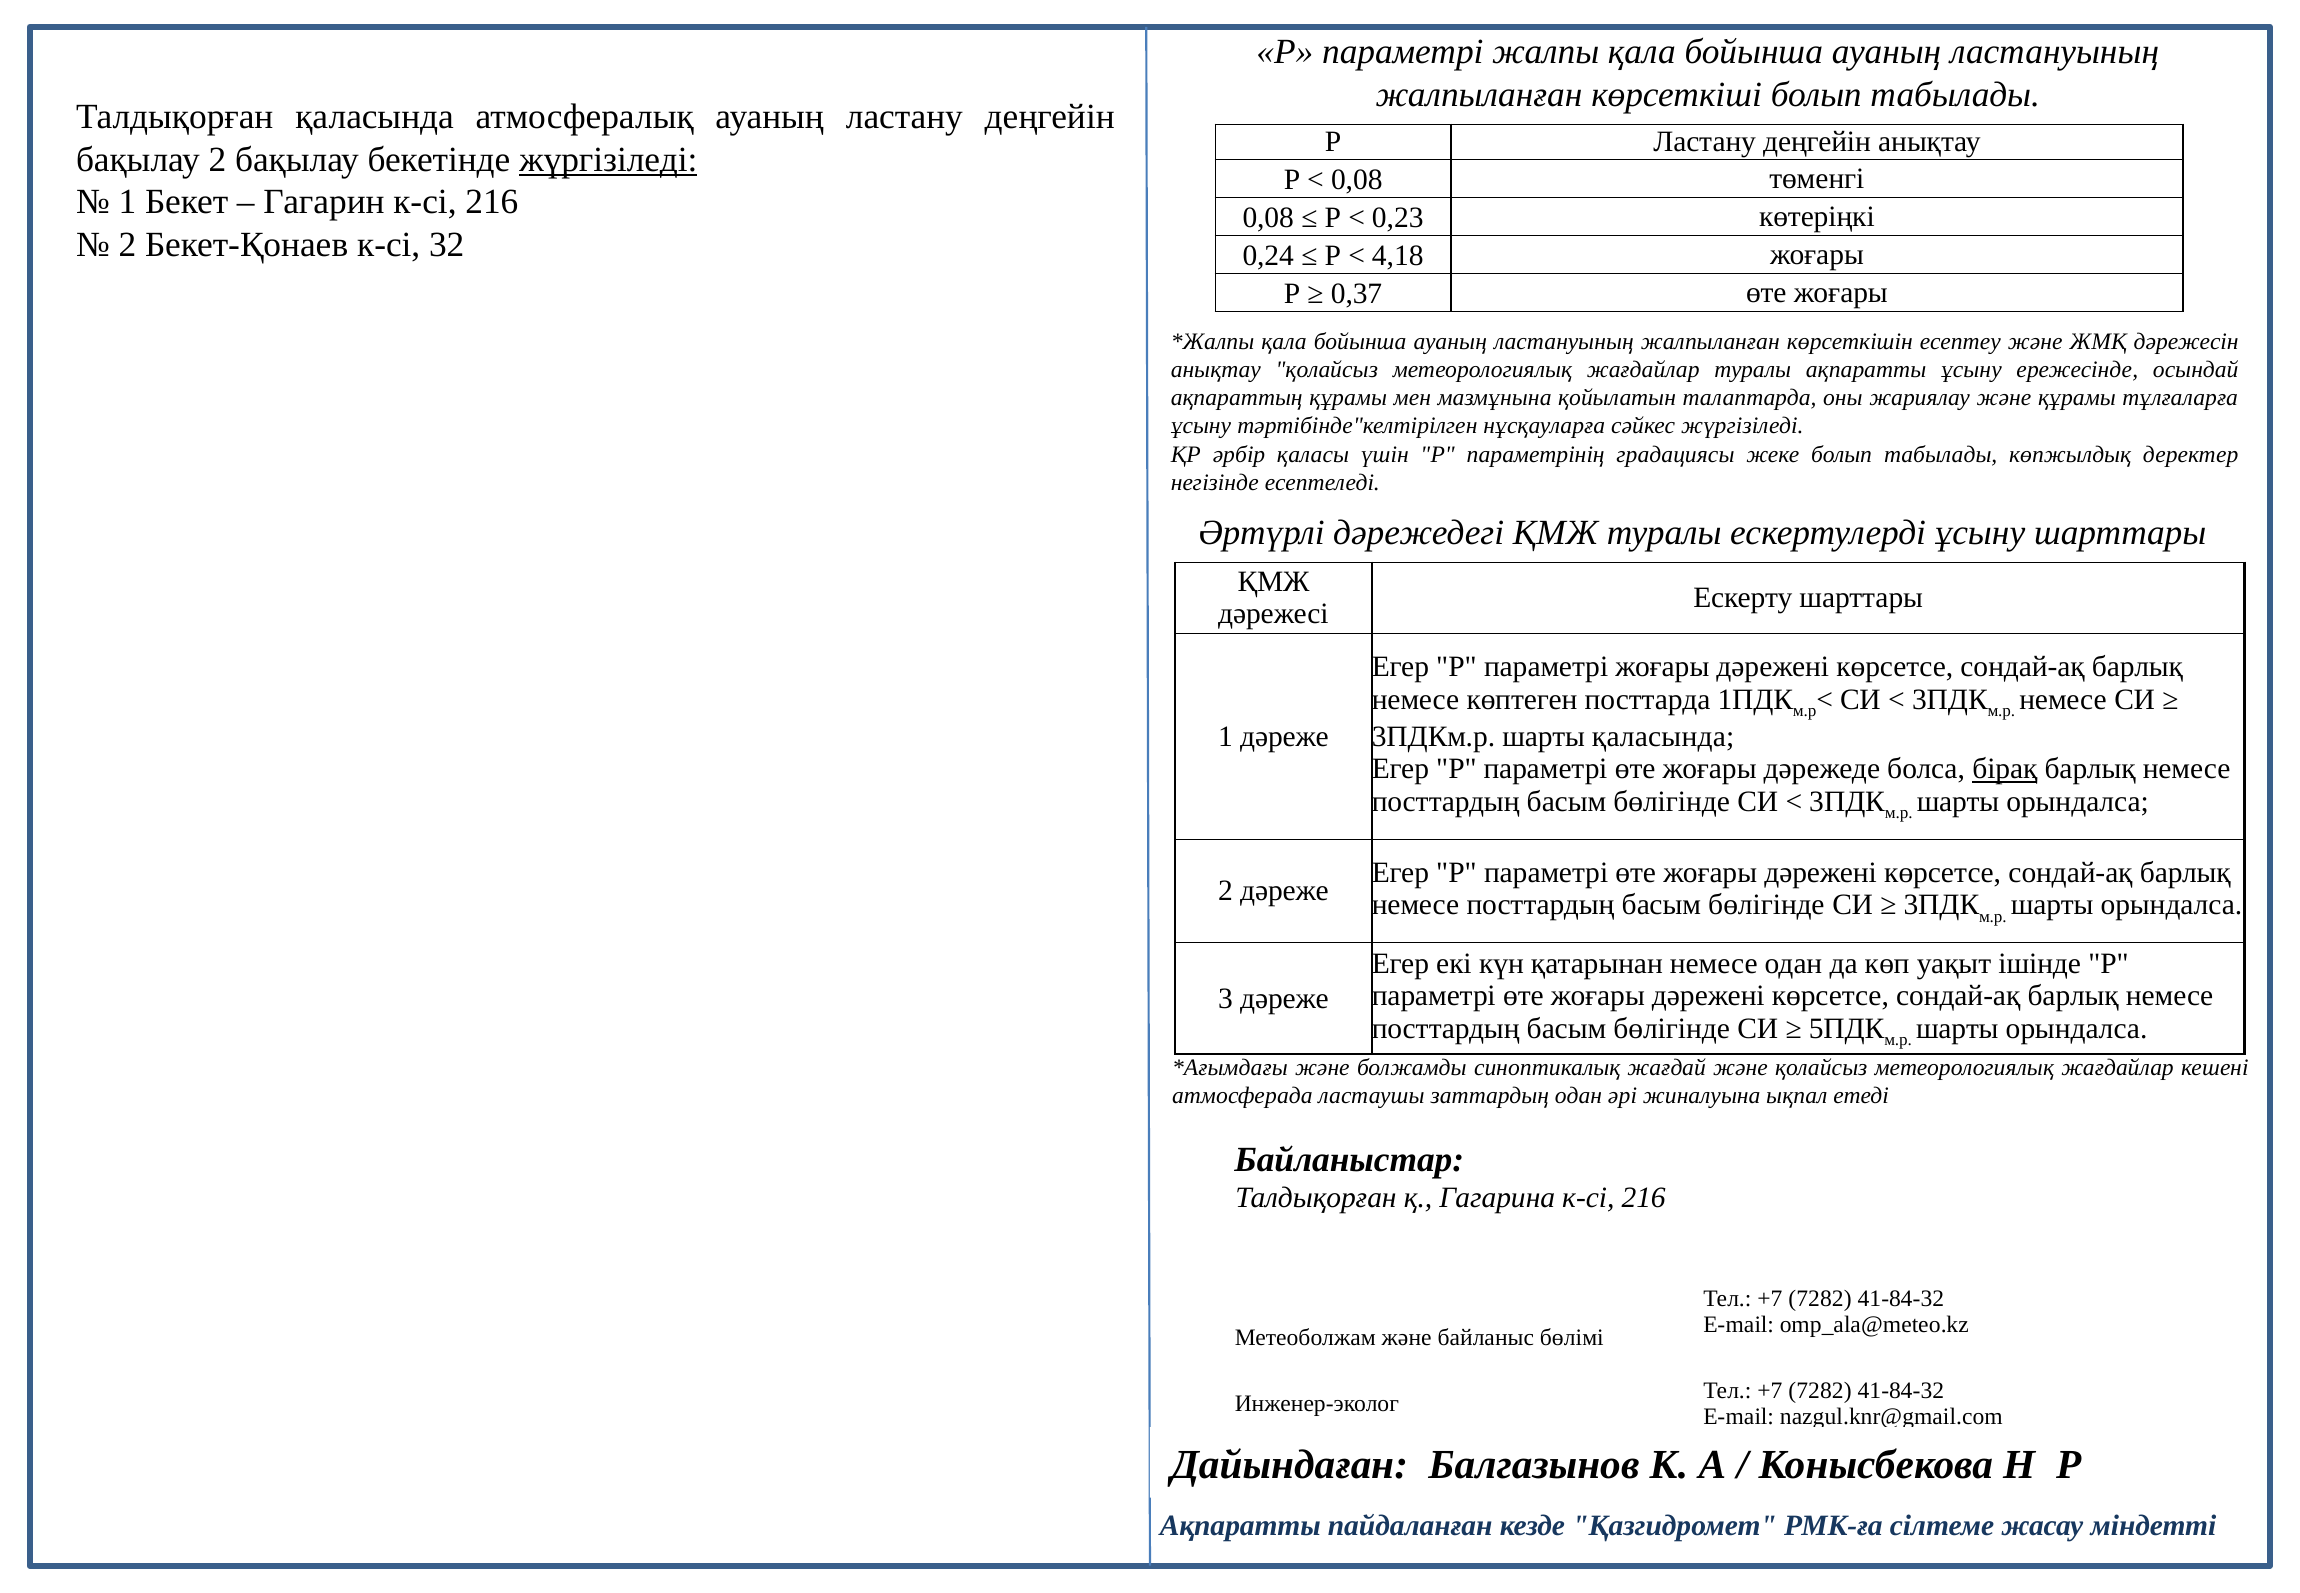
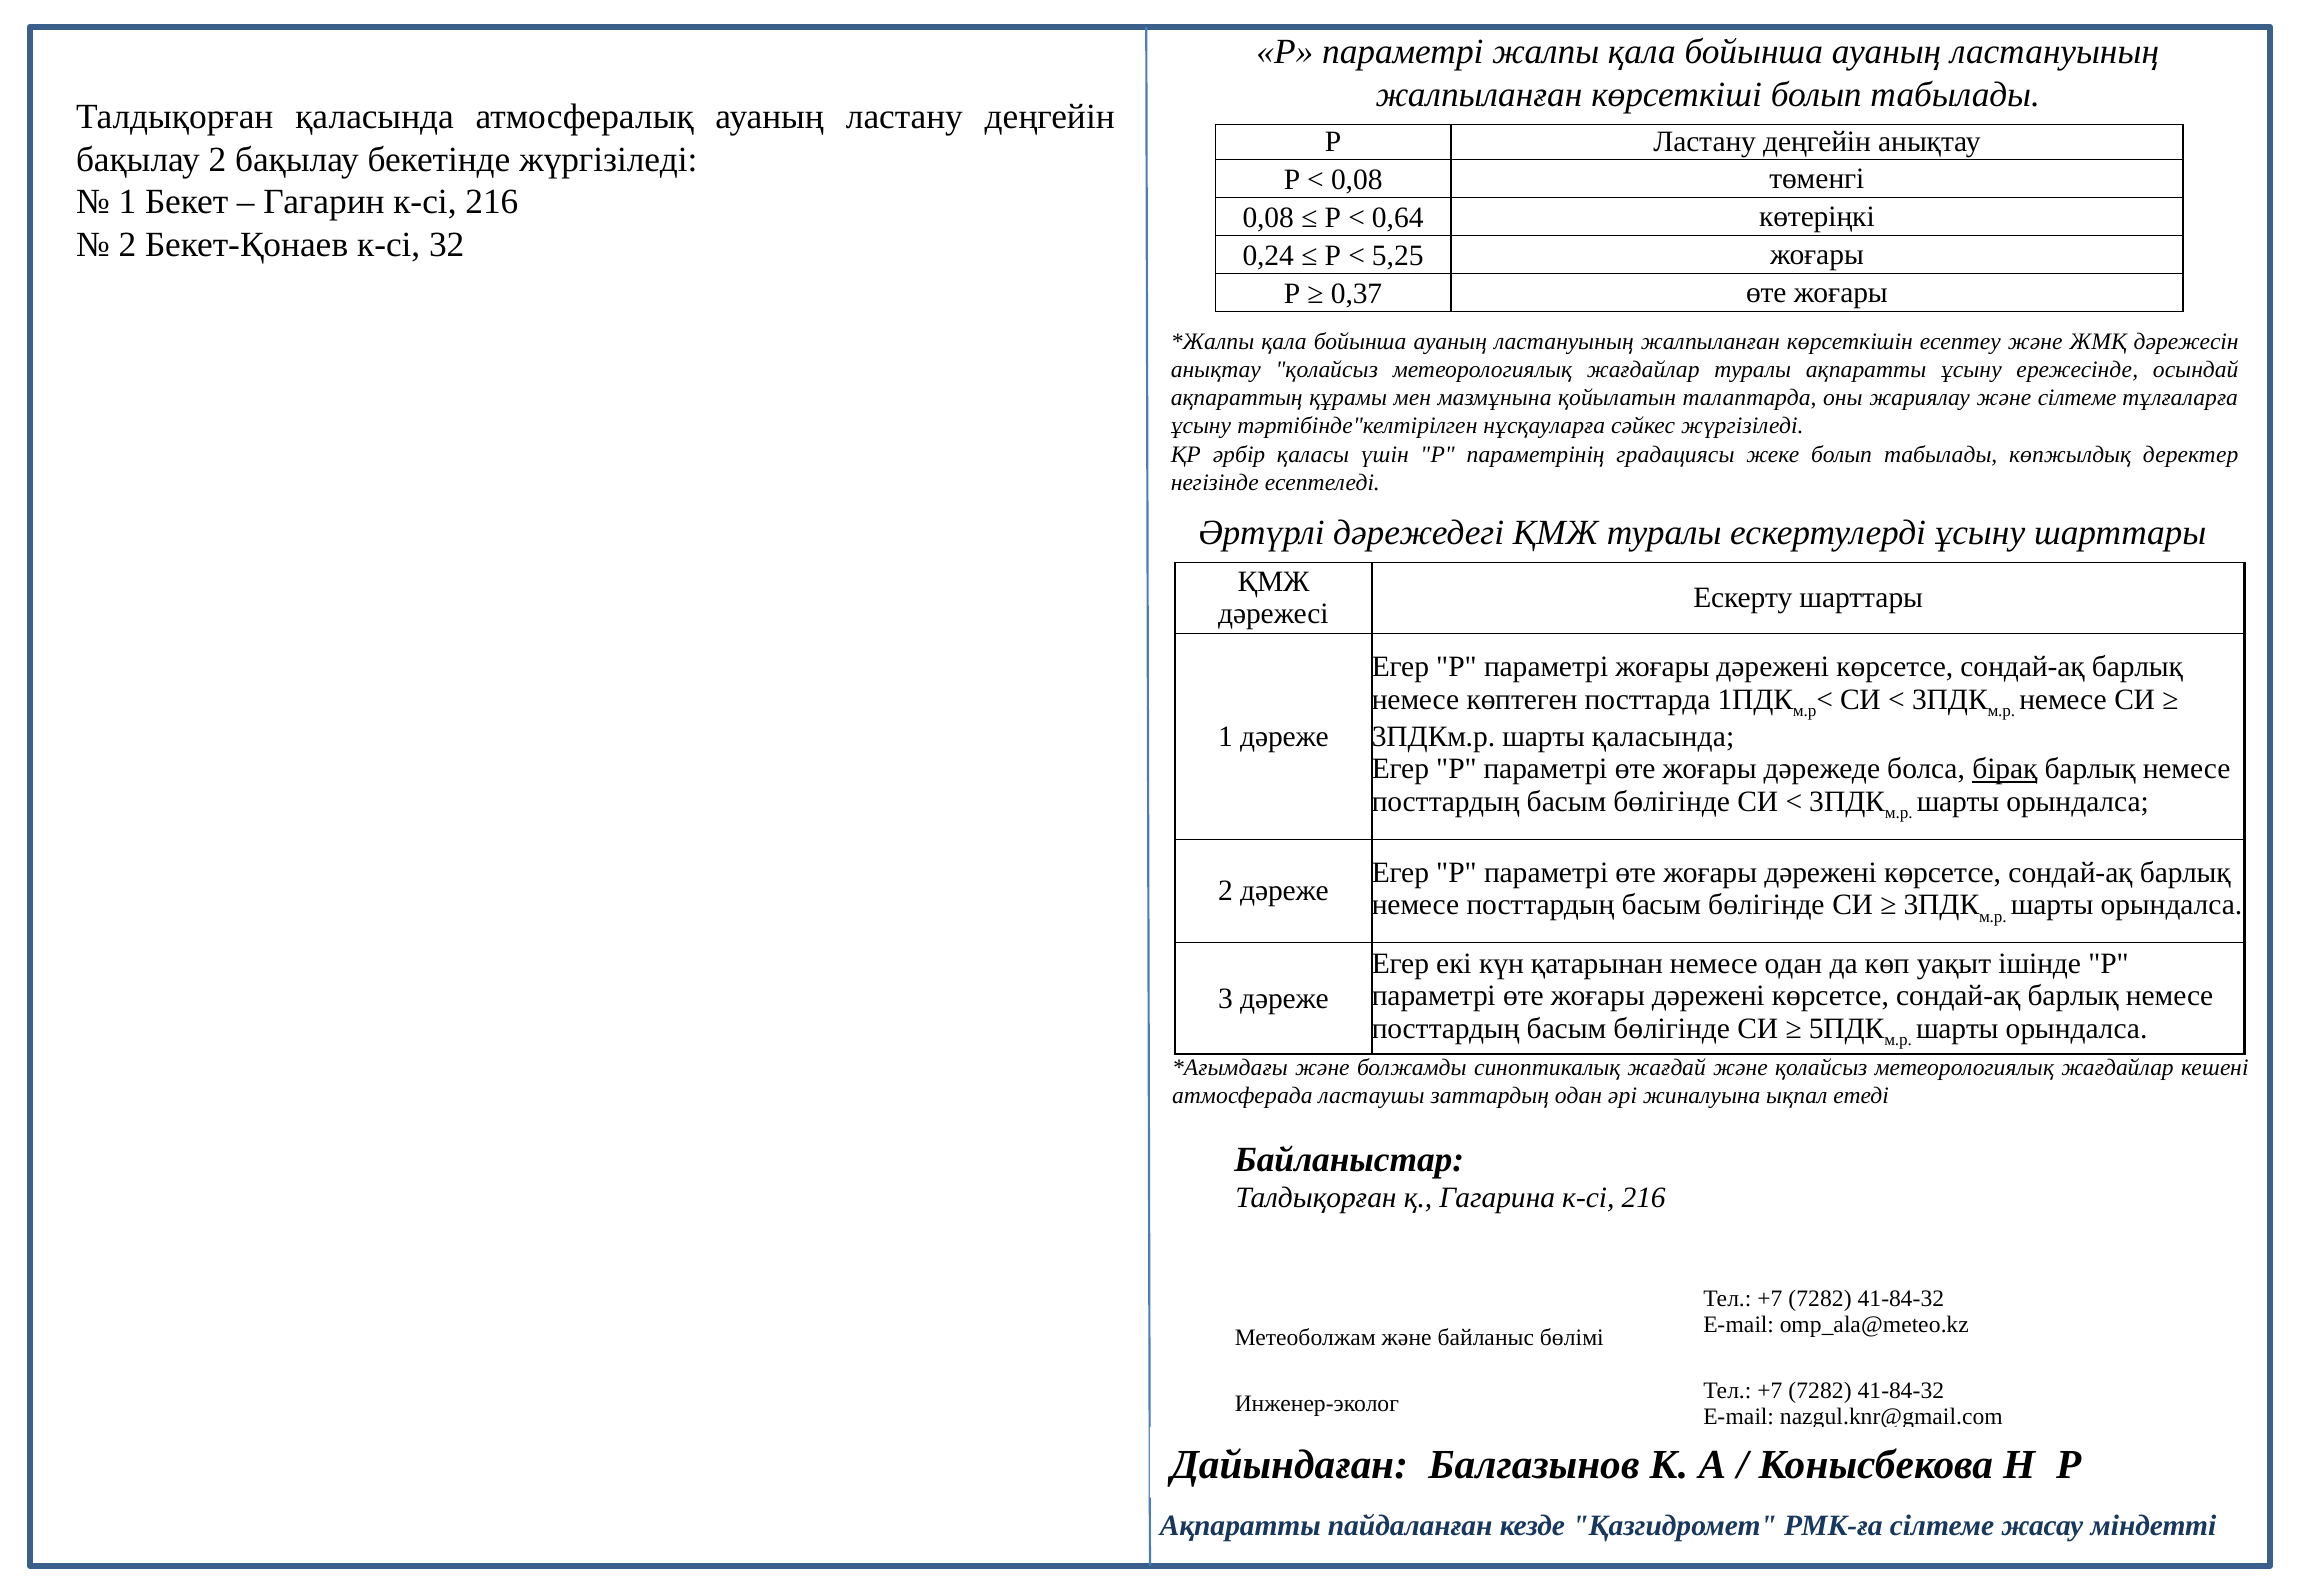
жүргізіледі at (608, 159) underline: present -> none
0,23: 0,23 -> 0,64
4,18: 4,18 -> 5,25
және құрамы: құрамы -> сілтеме
